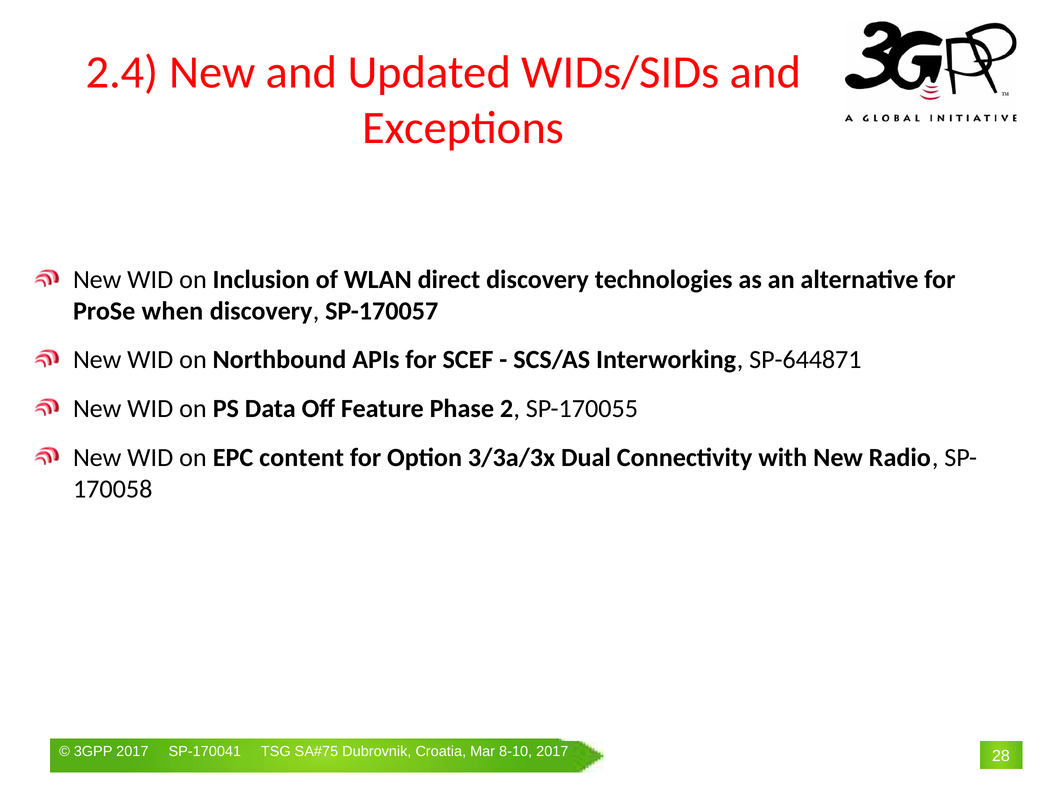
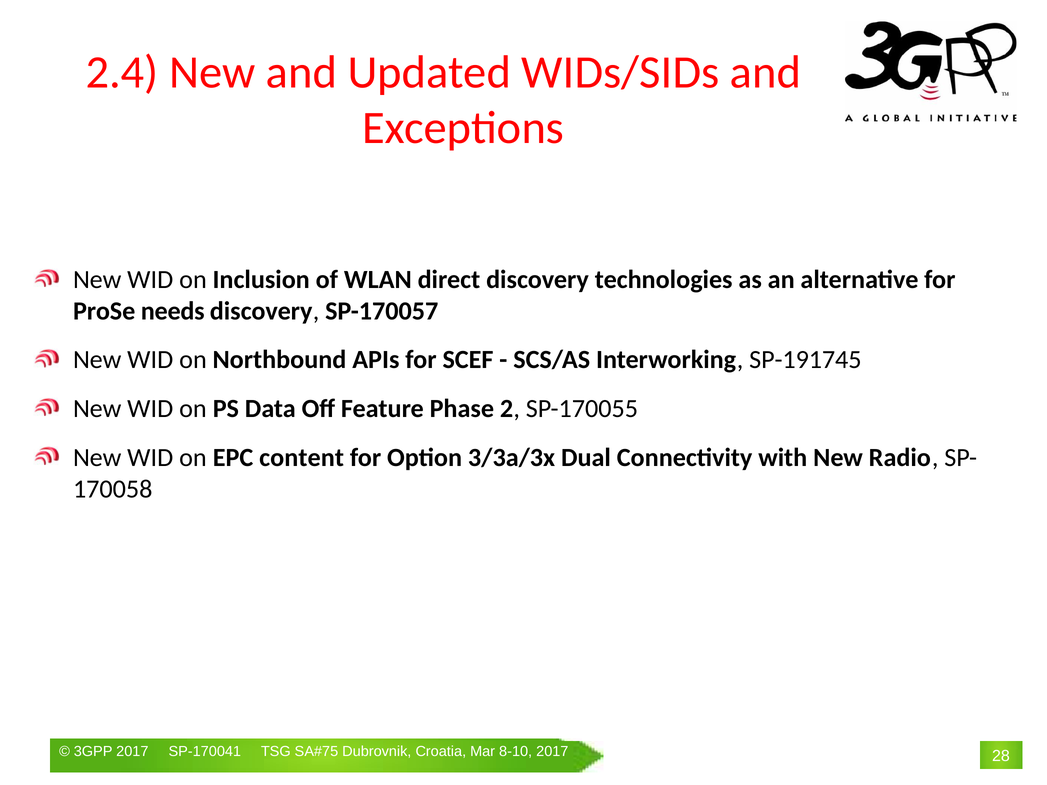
when: when -> needs
SP-644871: SP-644871 -> SP-191745
